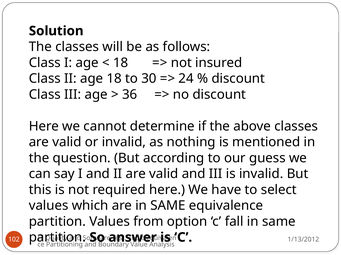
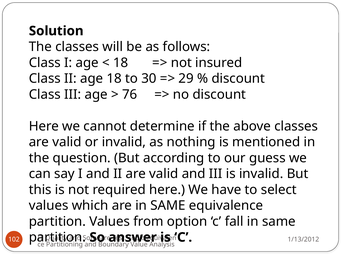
24: 24 -> 29
36: 36 -> 76
